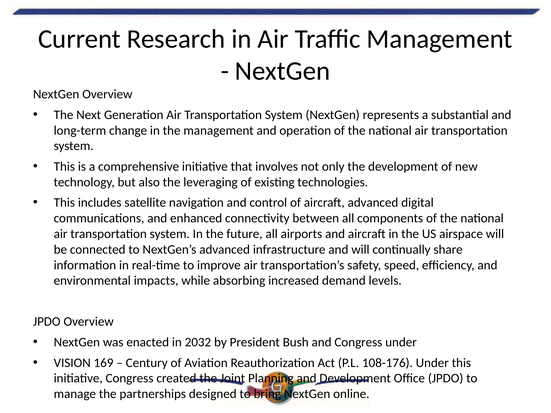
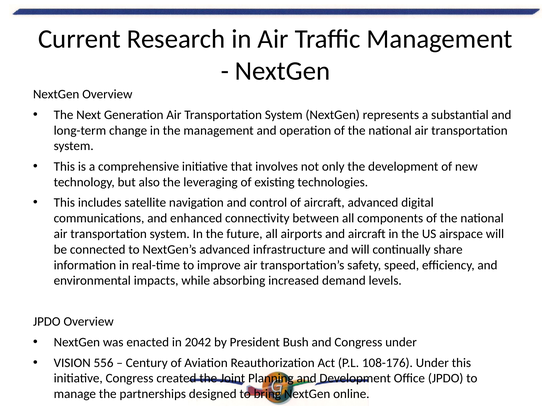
2032: 2032 -> 2042
169: 169 -> 556
